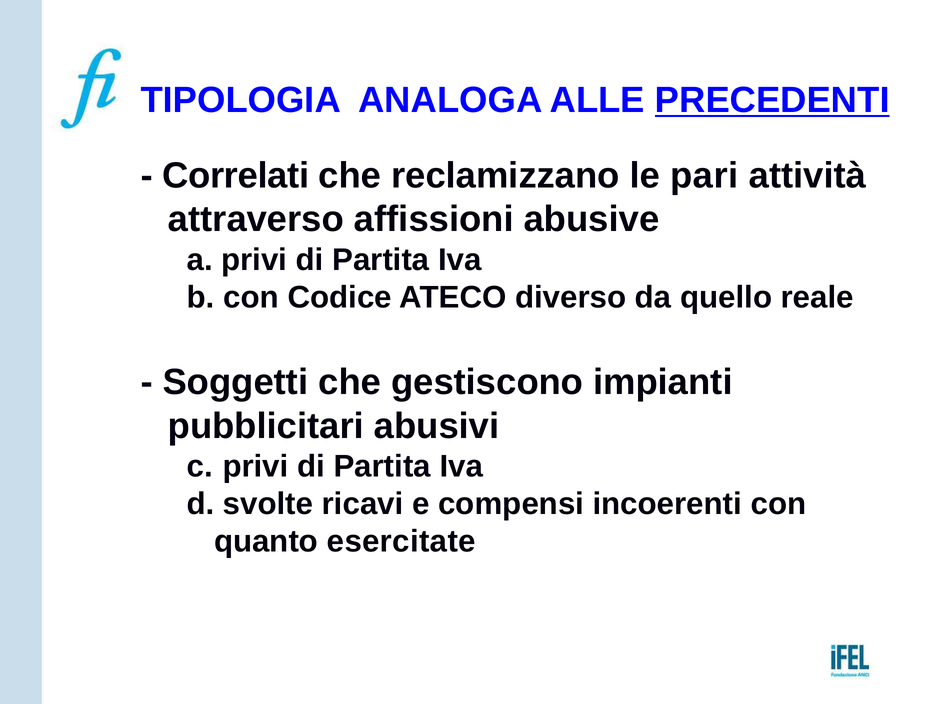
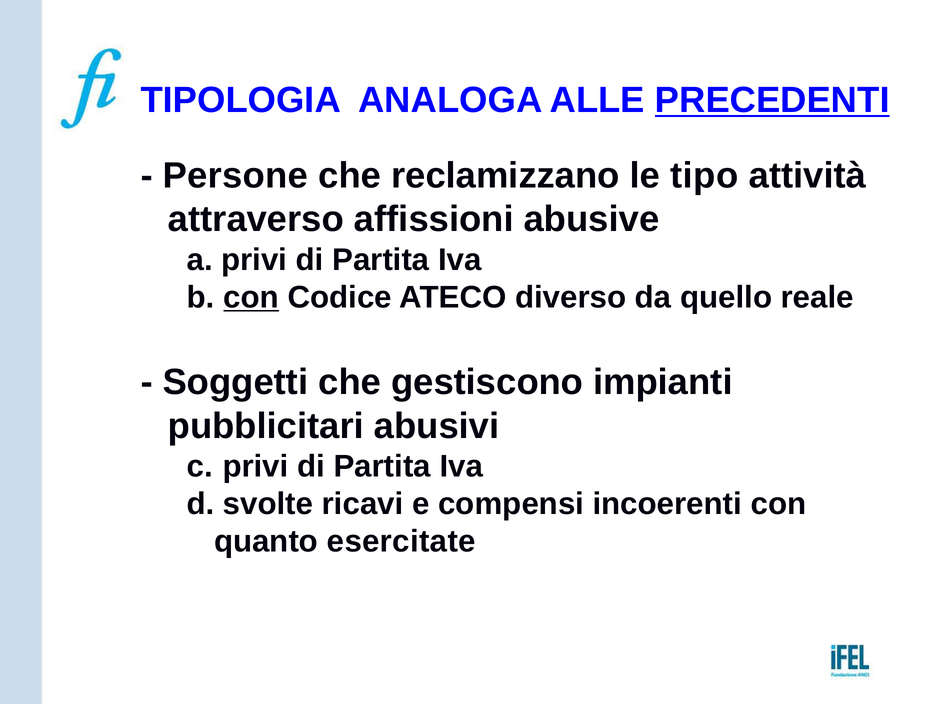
Correlati: Correlati -> Persone
pari: pari -> tipo
con at (251, 297) underline: none -> present
